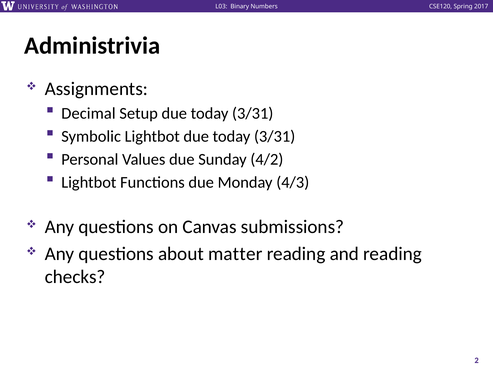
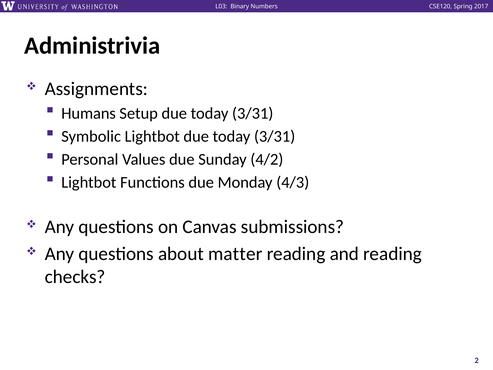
Decimal: Decimal -> Humans
